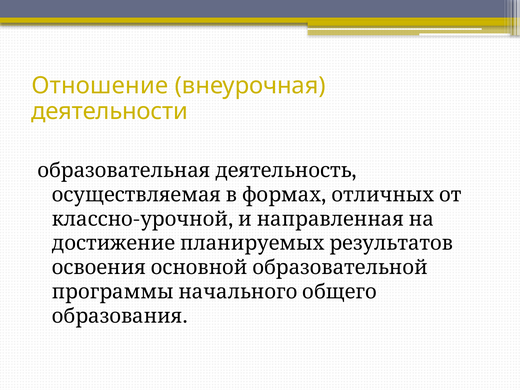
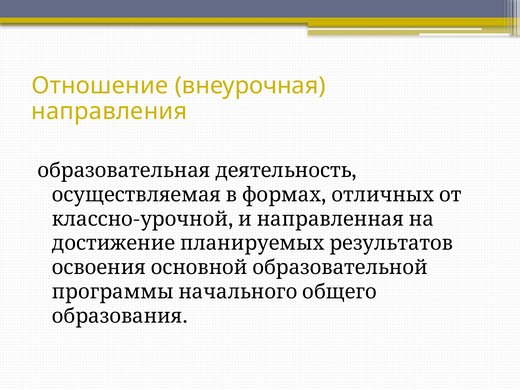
деятельности: деятельности -> направления
